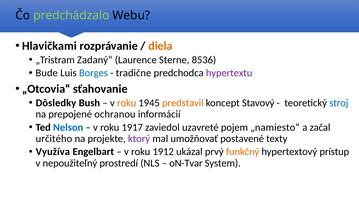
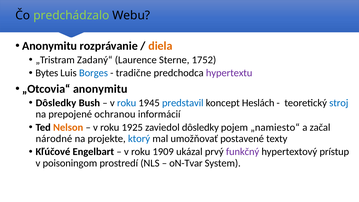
Hlavičkami at (50, 46): Hlavičkami -> Anonymitu
8536: 8536 -> 1752
Bude: Bude -> Bytes
„Otcovia“ sťahovanie: sťahovanie -> anonymitu
roku at (127, 103) colour: orange -> blue
predstavil colour: orange -> blue
Stavový: Stavový -> Heslách
Nelson colour: blue -> orange
1917: 1917 -> 1925
zaviedol uzavreté: uzavreté -> dôsledky
určitého: určitého -> národné
ktorý colour: purple -> blue
Využíva: Využíva -> Kľúčové
1912: 1912 -> 1909
funkčný colour: orange -> purple
nepoužiteľný: nepoužiteľný -> poisoningom
